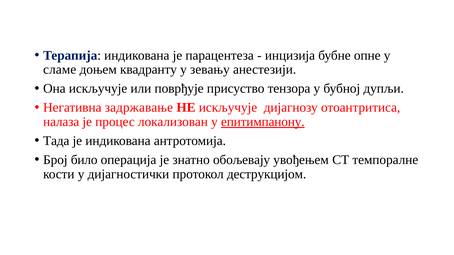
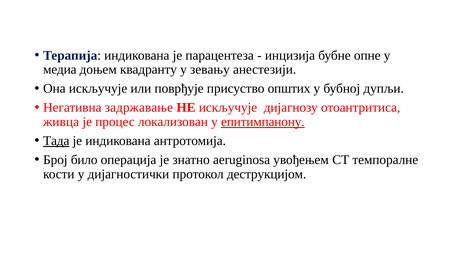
сламе: сламе -> медиа
тензора: тензора -> општих
налаза: налаза -> живца
Тада underline: none -> present
обољевају: обољевају -> aeruginosa
